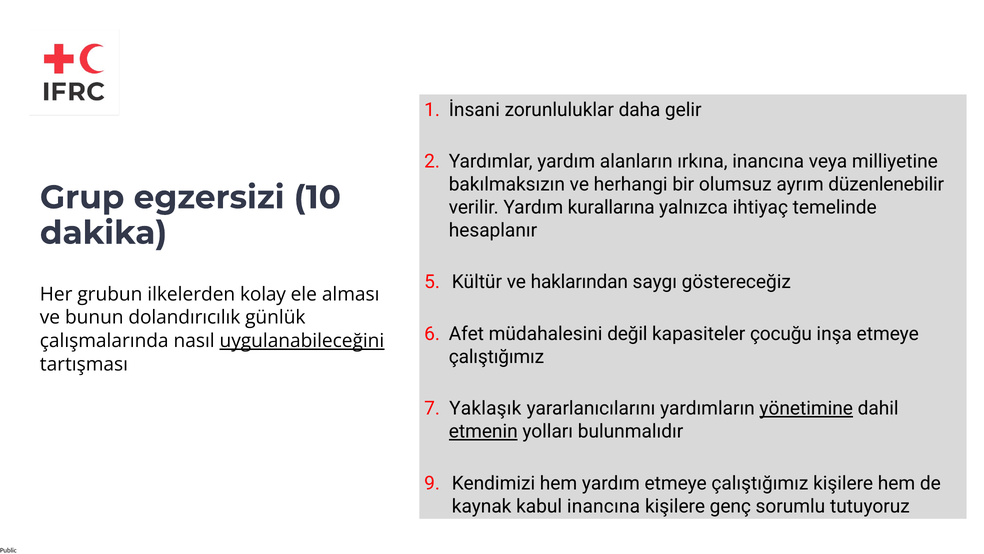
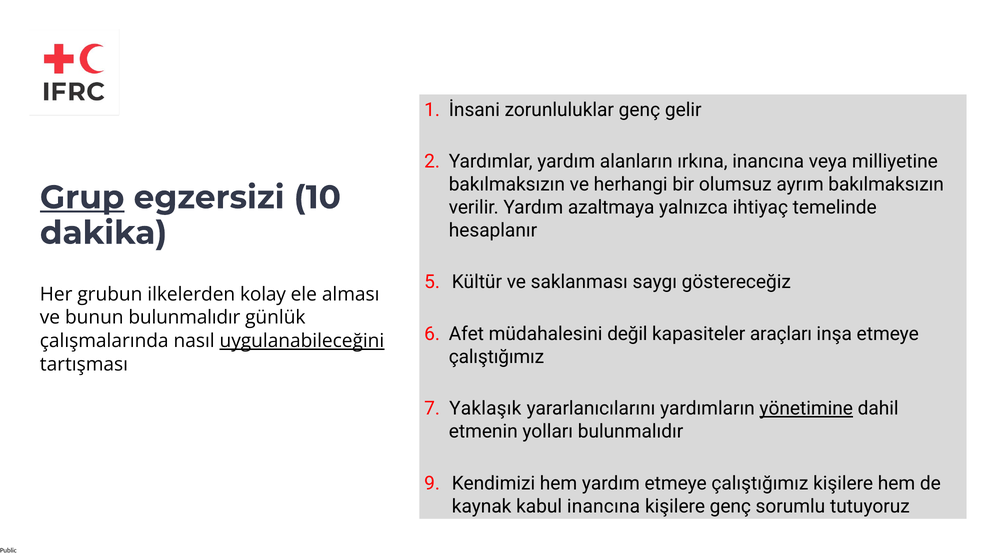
zorunluluklar daha: daha -> genç
ayrım düzenlenebilir: düzenlenebilir -> bakılmaksızın
Grup underline: none -> present
kurallarına: kurallarına -> azaltmaya
haklarından: haklarından -> saklanması
bunun dolandırıcılık: dolandırıcılık -> bulunmalıdır
çocuğu: çocuğu -> araçları
etmenin underline: present -> none
